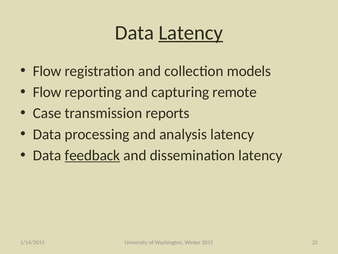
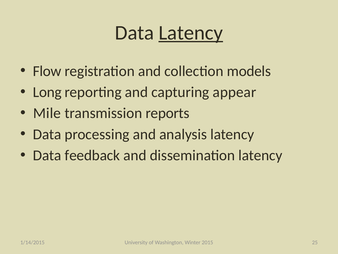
Flow at (47, 92): Flow -> Long
remote: remote -> appear
Case: Case -> Mile
feedback underline: present -> none
